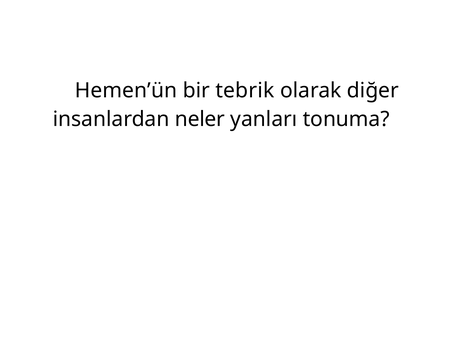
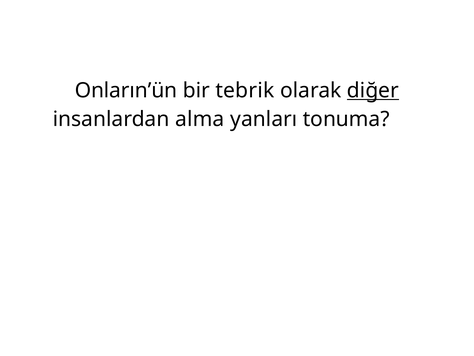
Hemen’ün: Hemen’ün -> Onların’ün
diğer underline: none -> present
neler: neler -> alma
